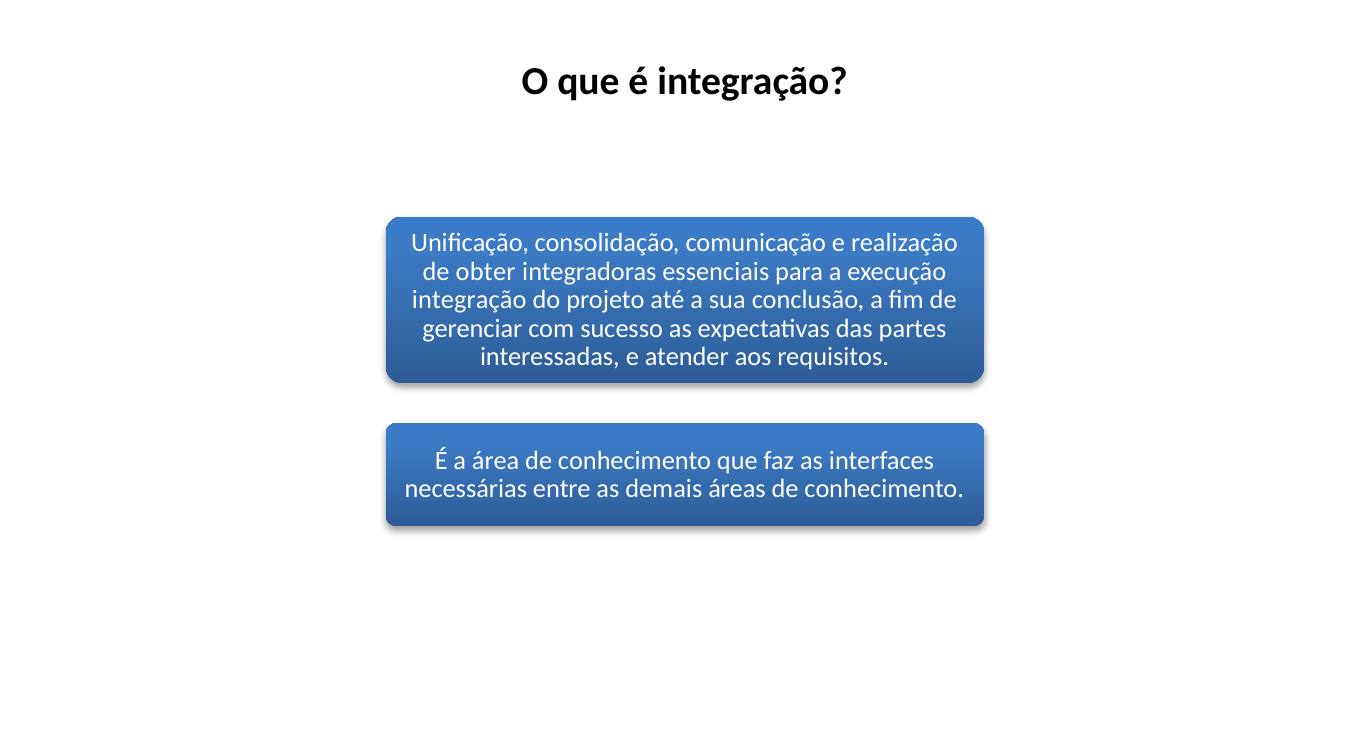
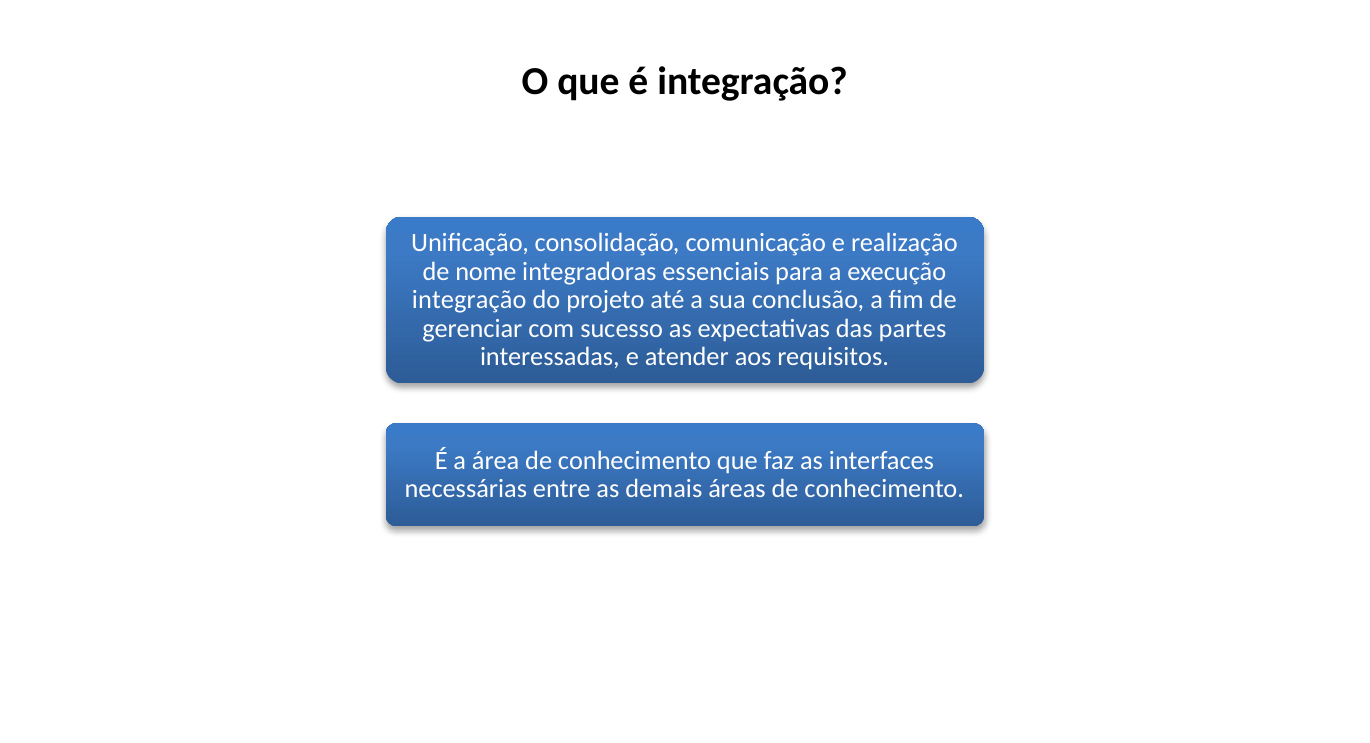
obter: obter -> nome
